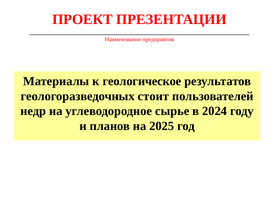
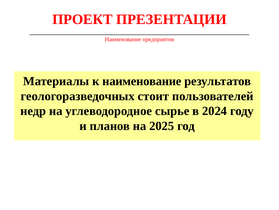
к геологическое: геологическое -> наименование
